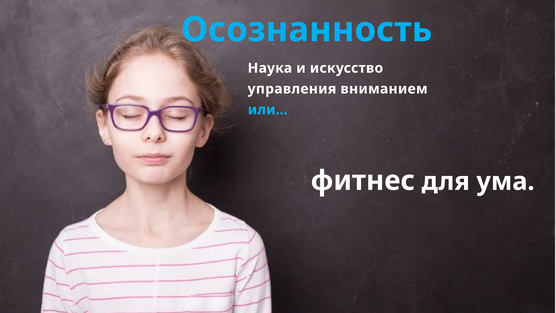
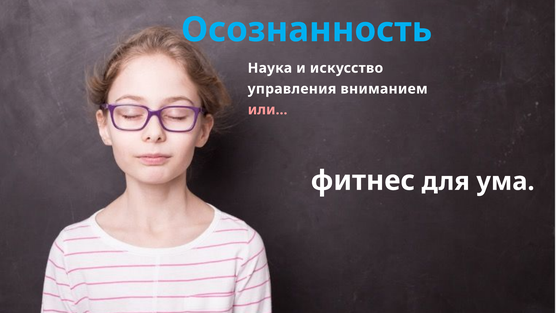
или… colour: light blue -> pink
